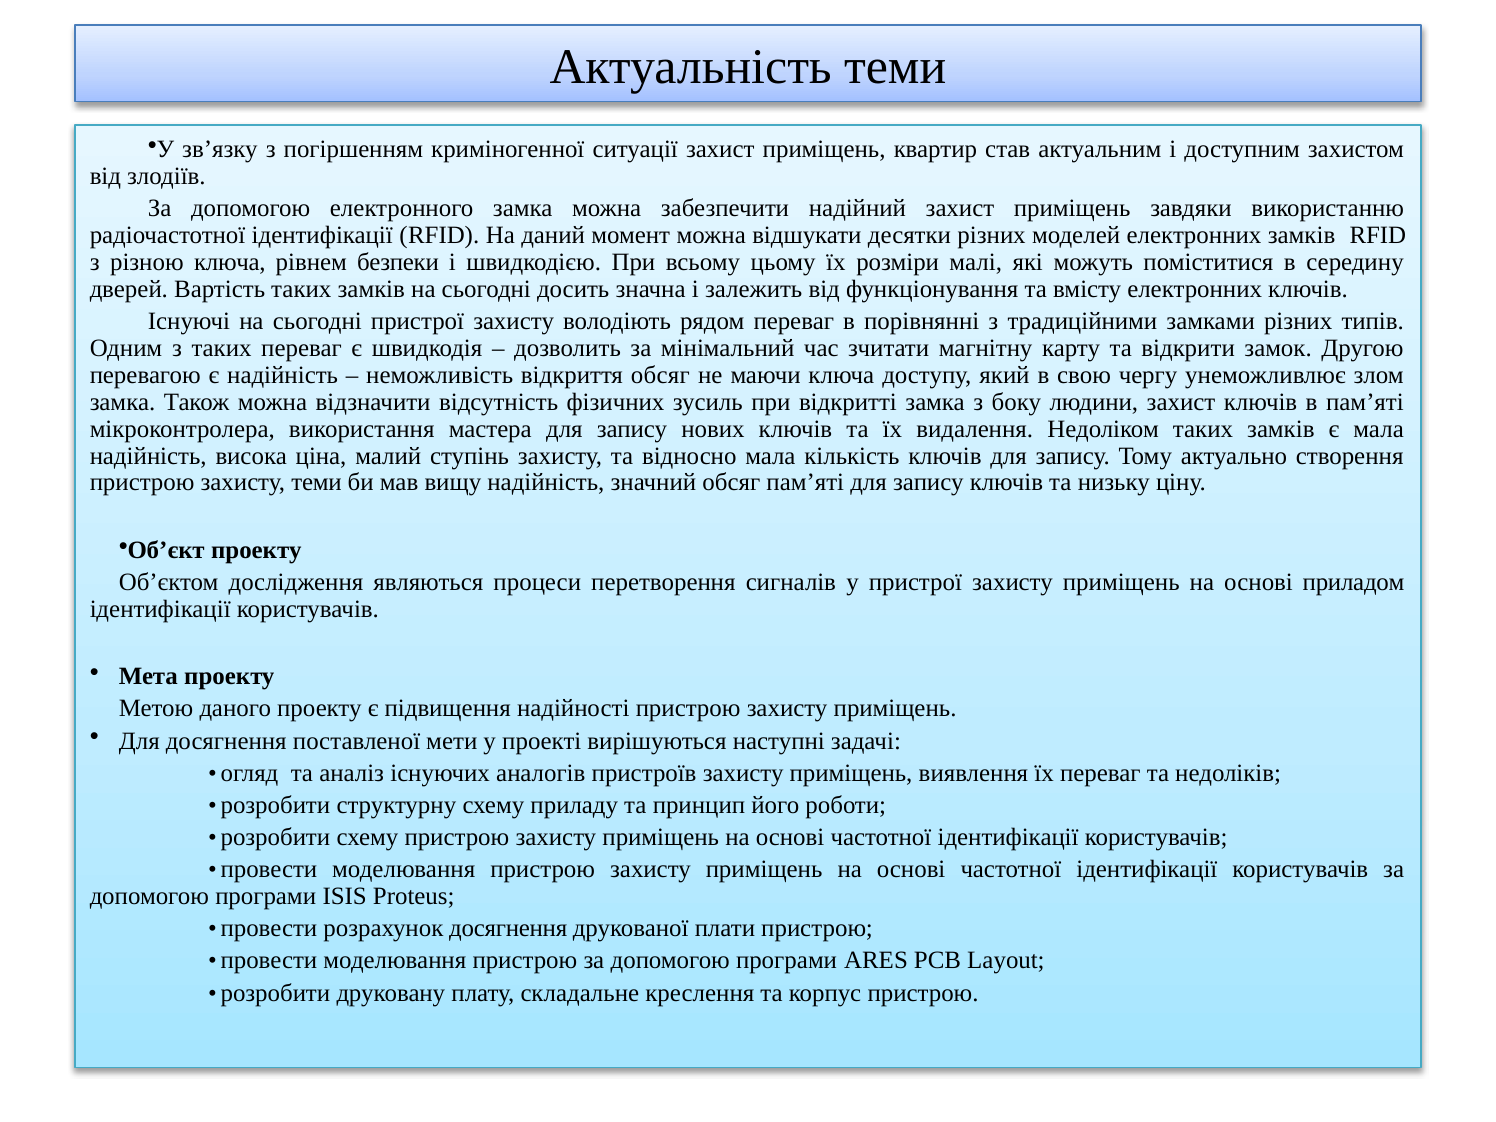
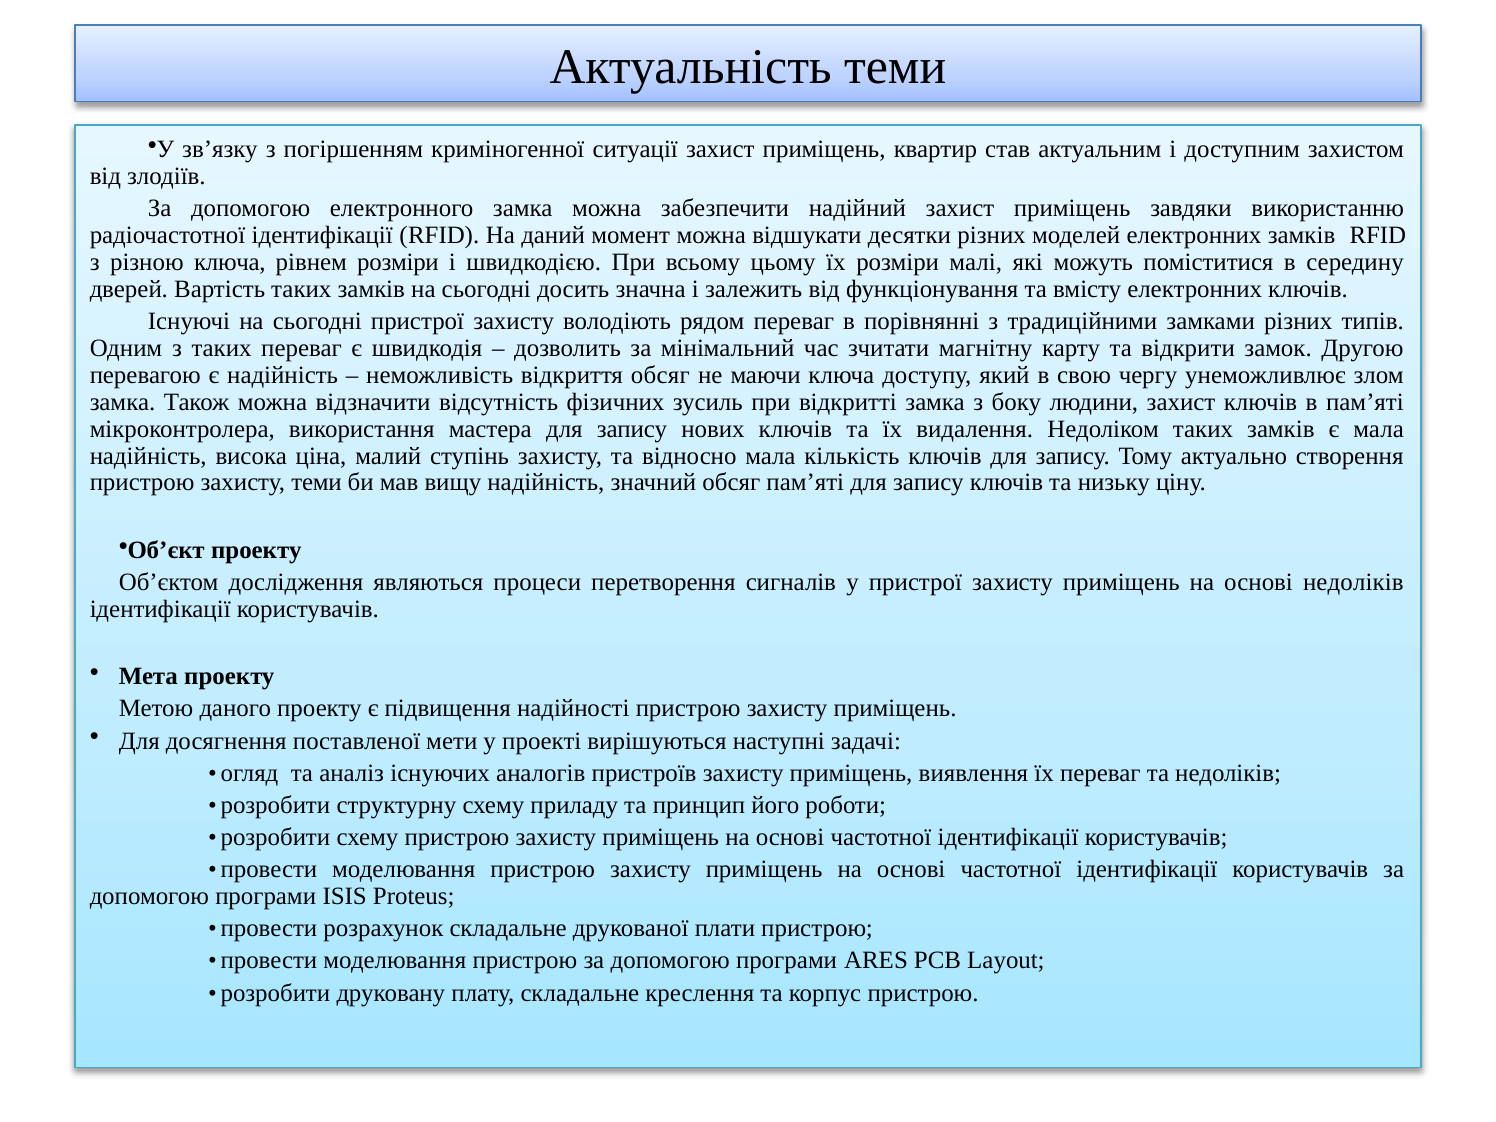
рівнем безпеки: безпеки -> розміри
основі приладом: приладом -> недоліків
розрахунок досягнення: досягнення -> складальне
